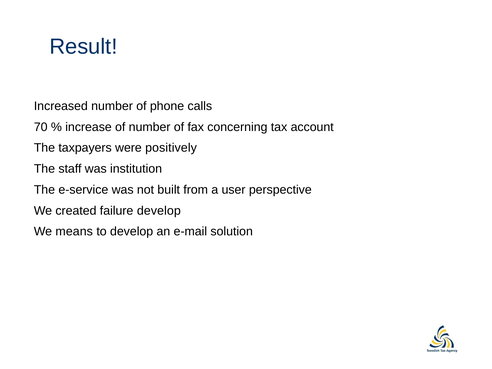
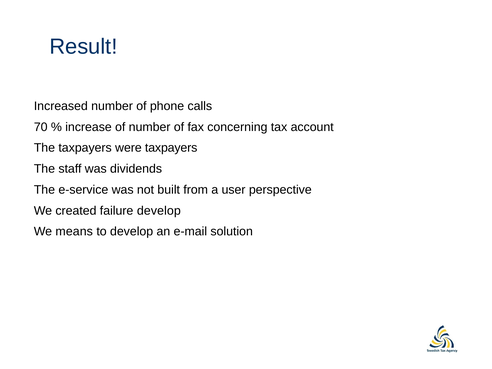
were positively: positively -> taxpayers
institution: institution -> dividends
